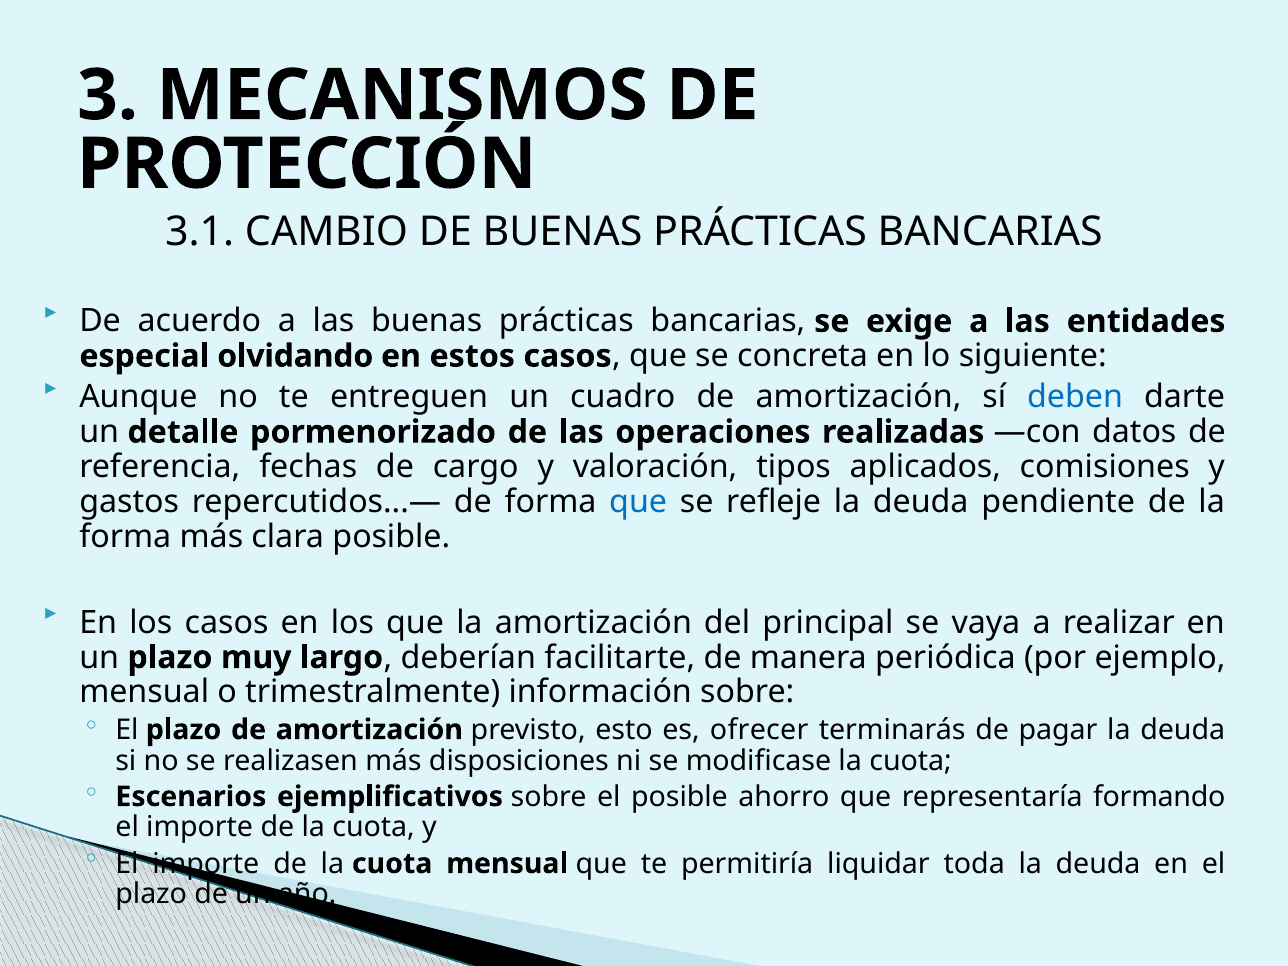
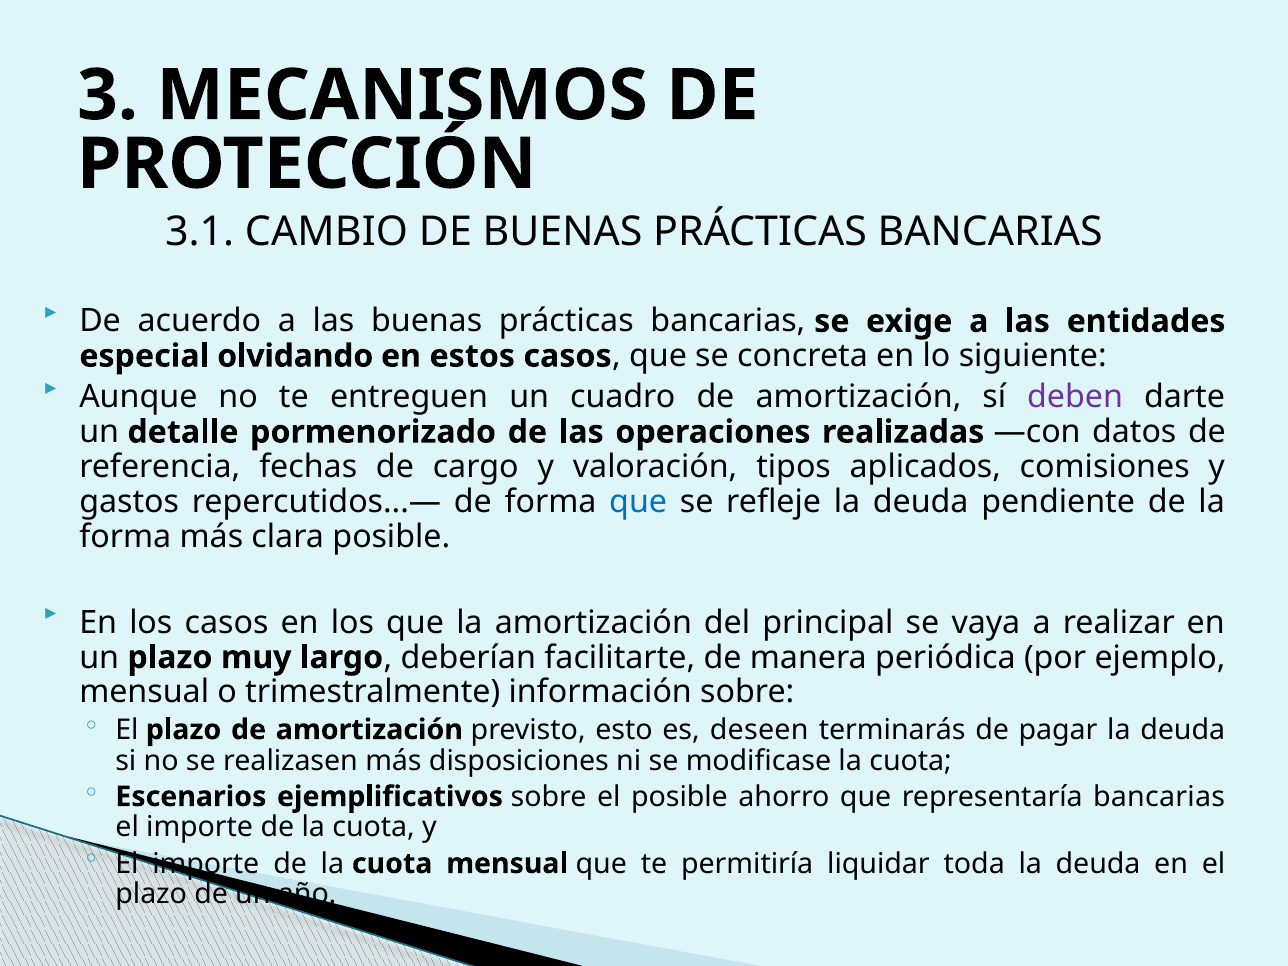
deben colour: blue -> purple
ofrecer: ofrecer -> deseen
representaría formando: formando -> bancarias
